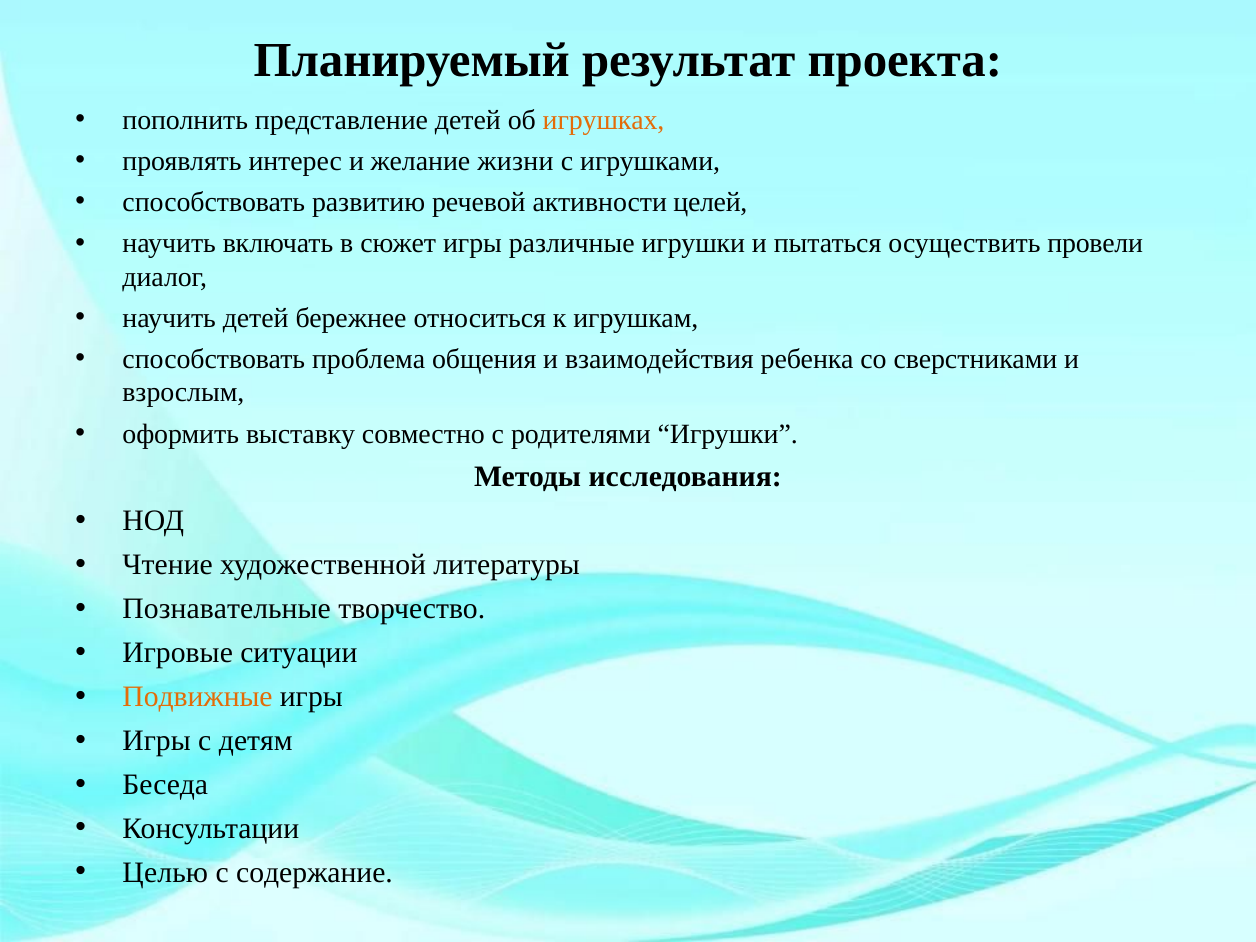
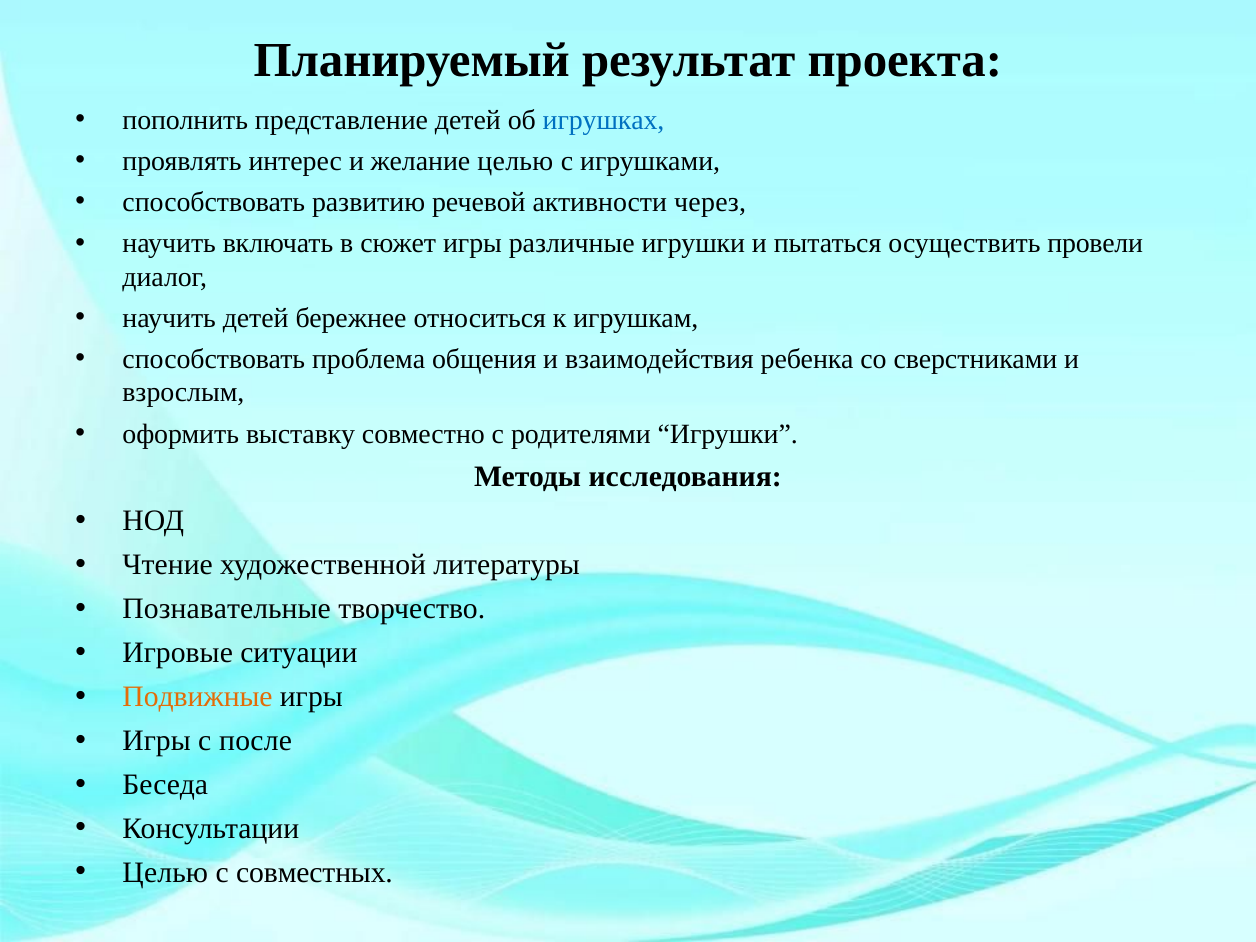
игрушках colour: orange -> blue
желание жизни: жизни -> целью
целей: целей -> через
детям: детям -> после
содержание: содержание -> совместных
